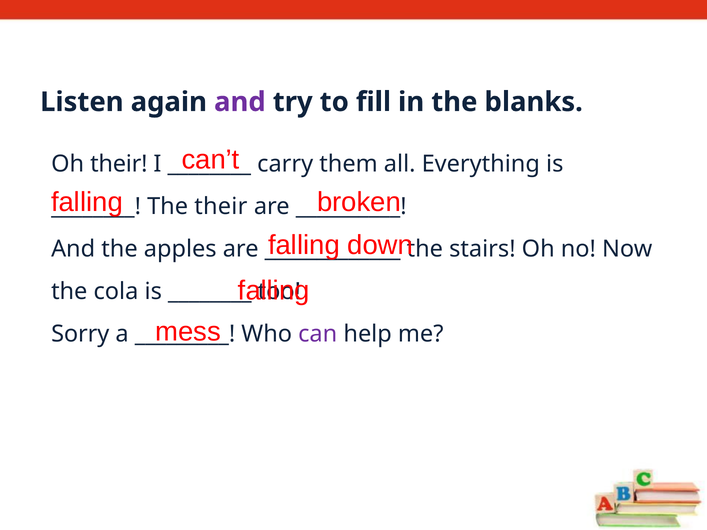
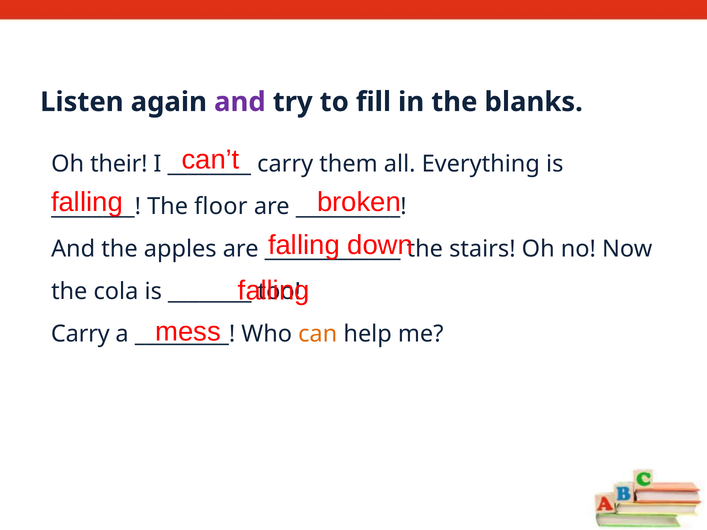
The their: their -> floor
Sorry at (80, 334): Sorry -> Carry
can colour: purple -> orange
